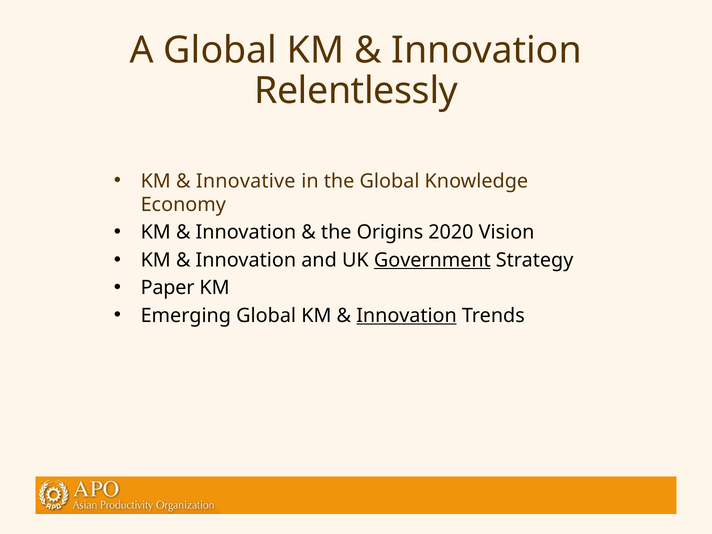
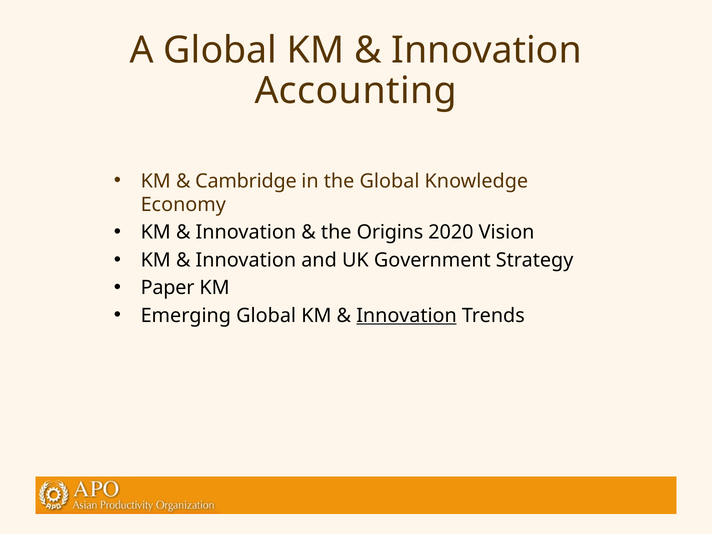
Relentlessly: Relentlessly -> Accounting
Innovative: Innovative -> Cambridge
Government underline: present -> none
